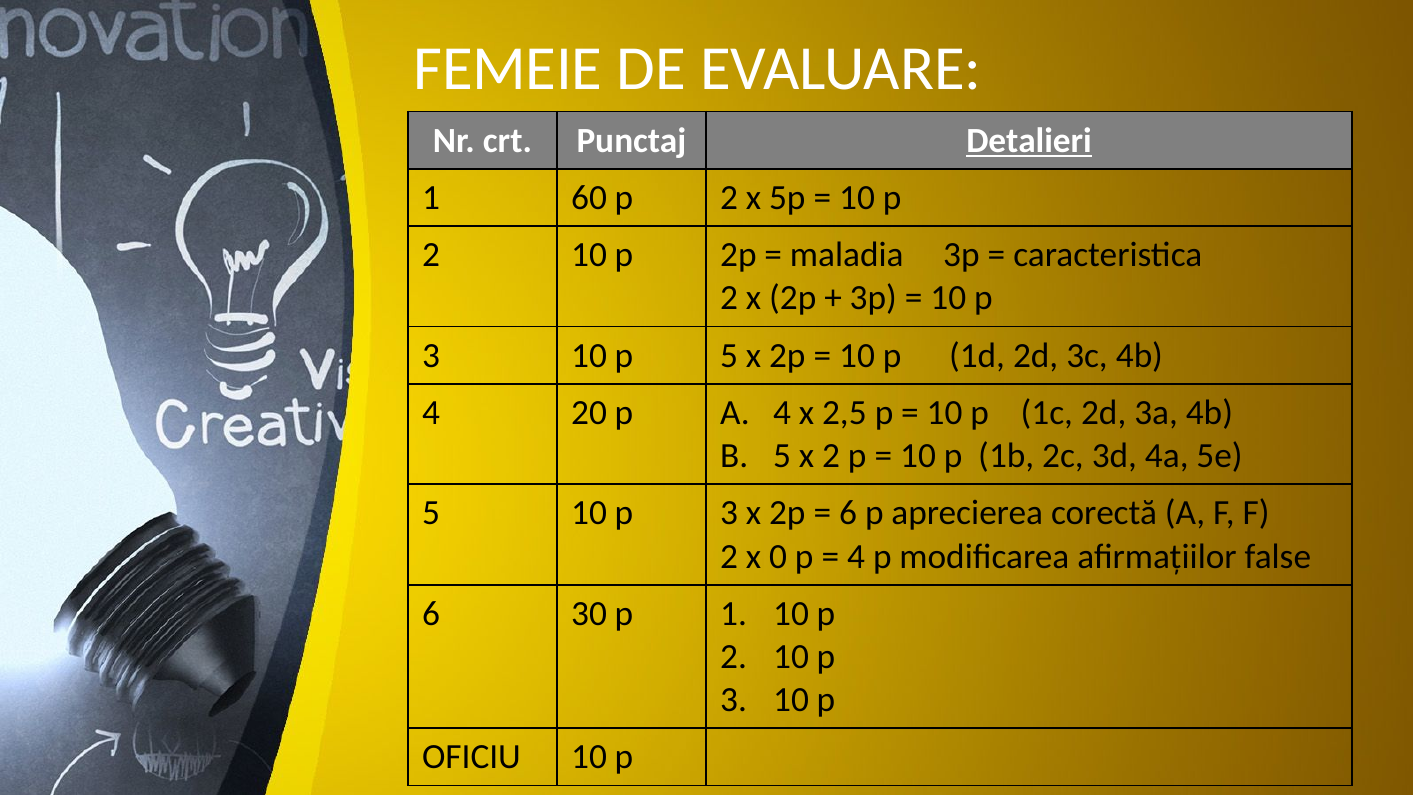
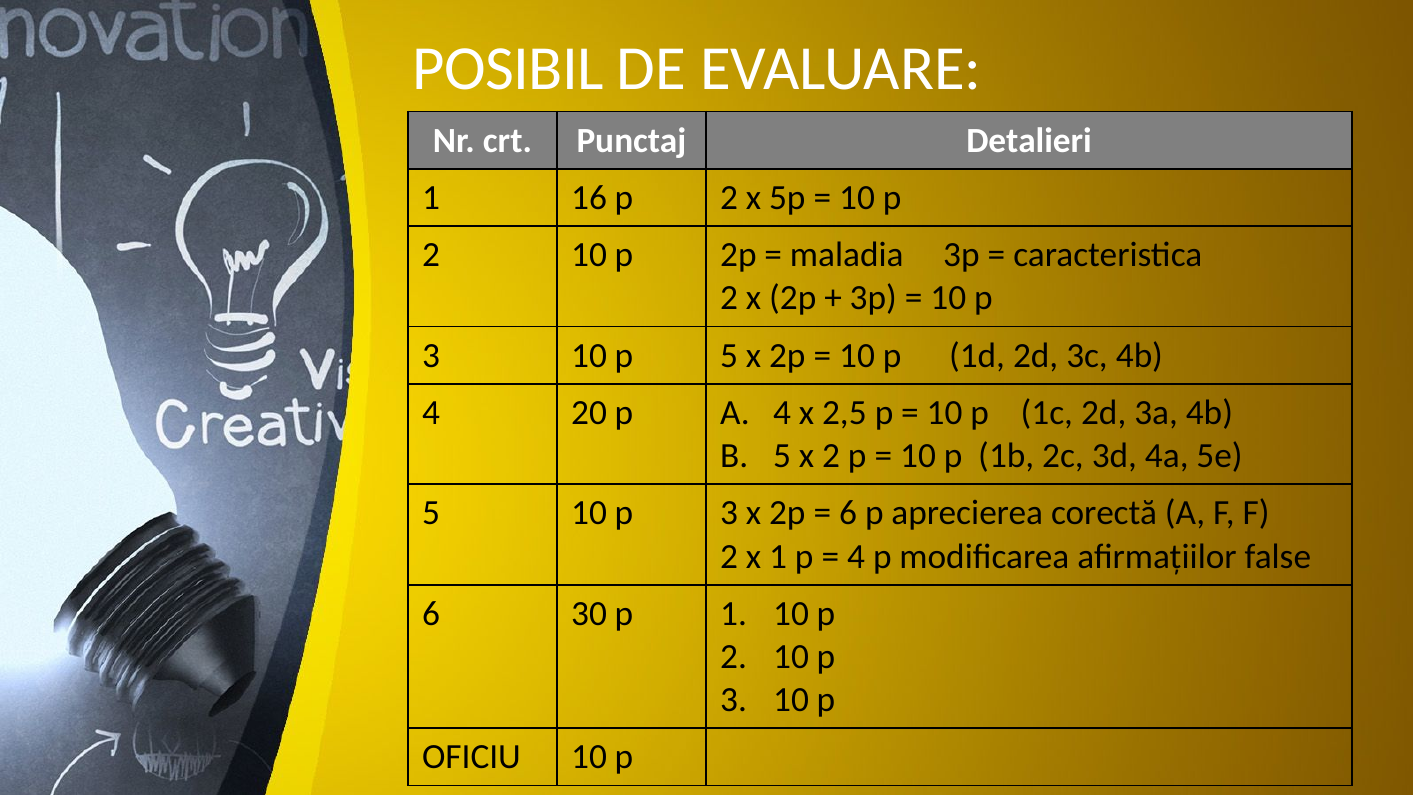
FEMEIE: FEMEIE -> POSIBIL
Detalieri underline: present -> none
60: 60 -> 16
x 0: 0 -> 1
